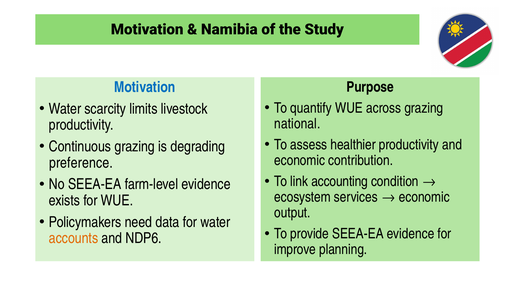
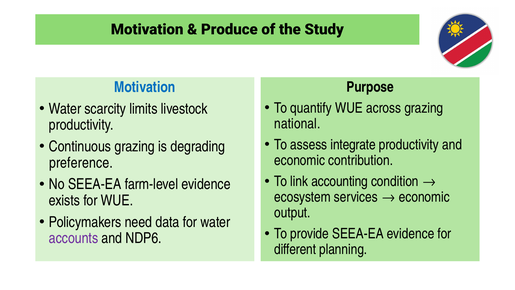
Namibia: Namibia -> Produce
healthier: healthier -> integrate
accounts colour: orange -> purple
improve: improve -> different
